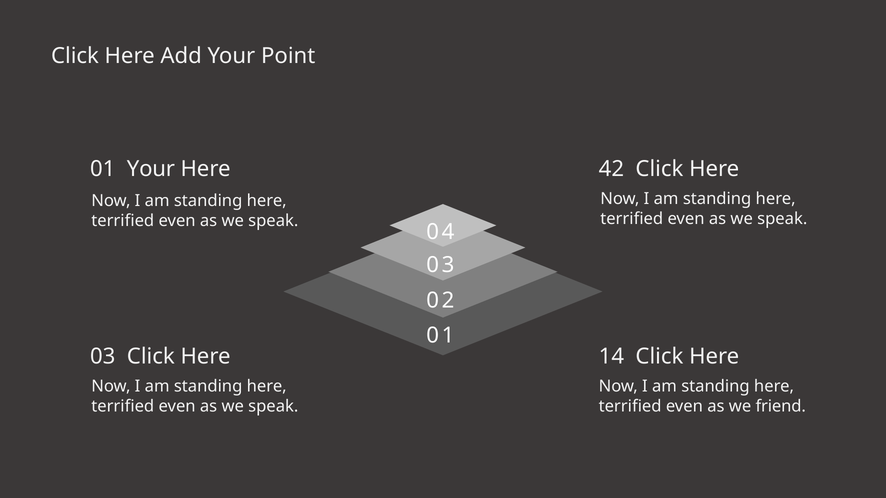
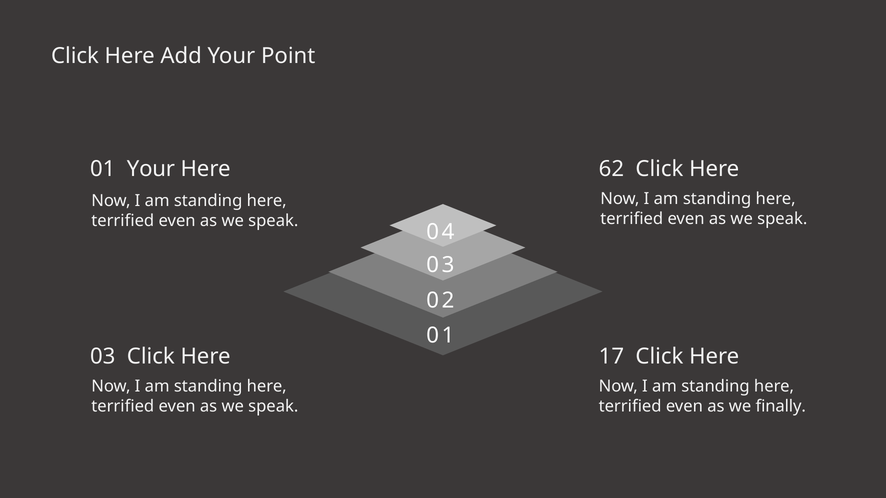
42: 42 -> 62
14: 14 -> 17
friend: friend -> finally
